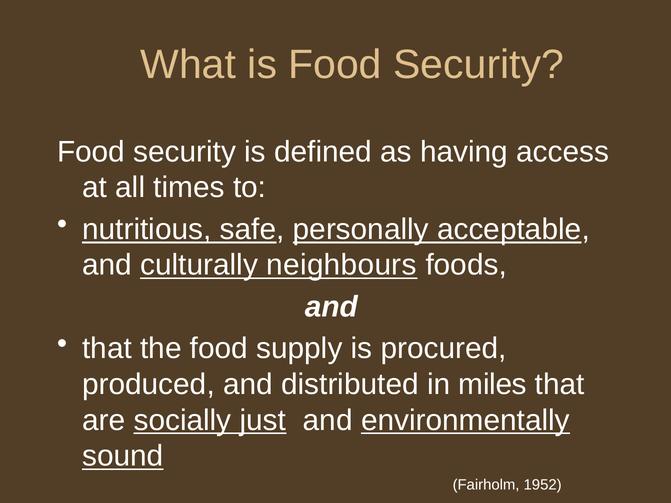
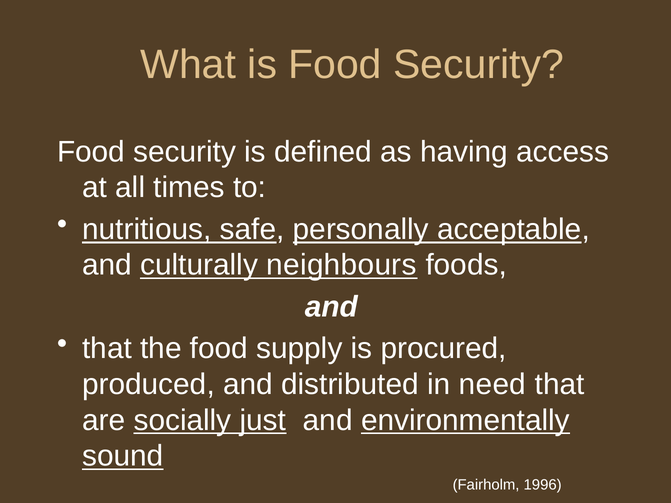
miles: miles -> need
1952: 1952 -> 1996
